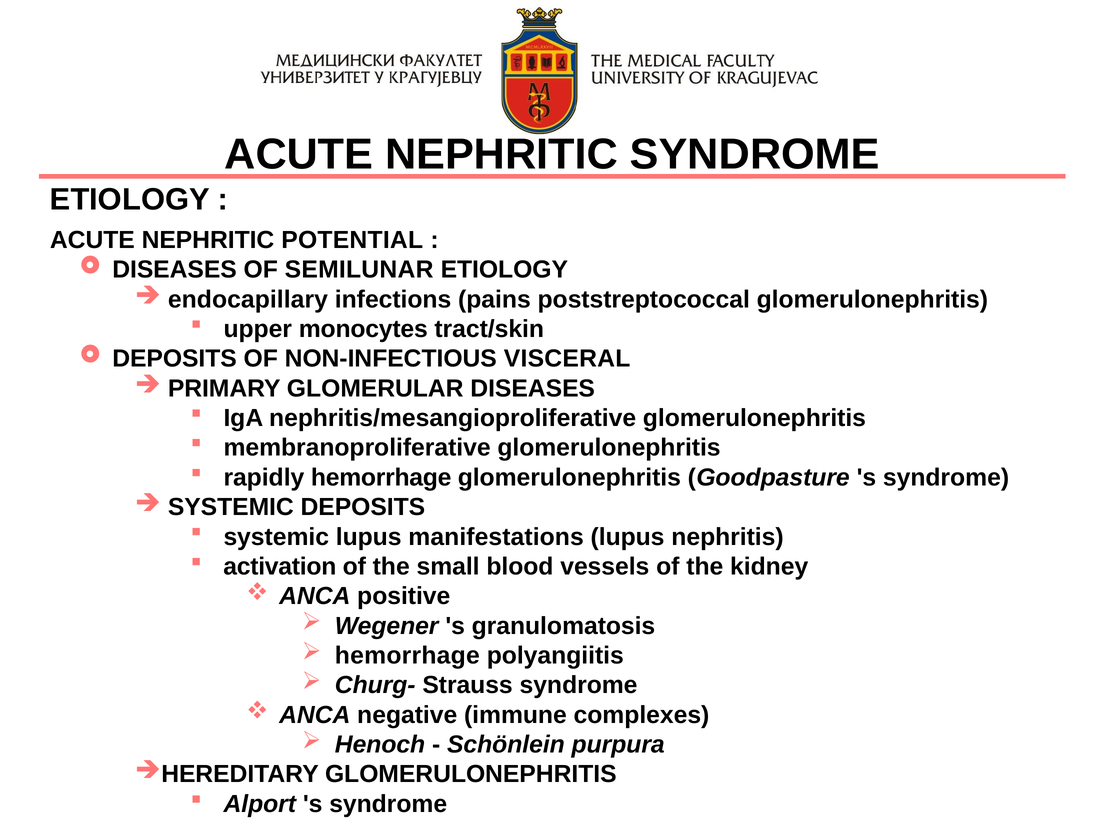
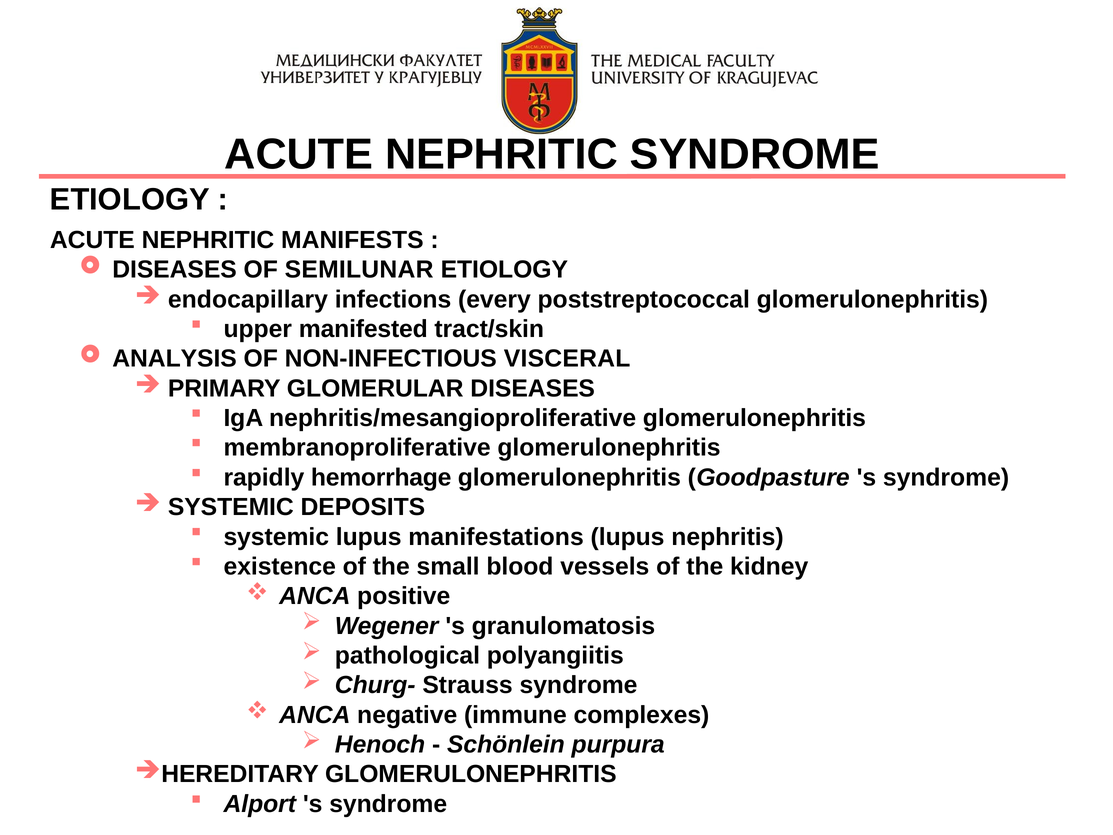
POTENTIAL: POTENTIAL -> MANIFESTS
pains: pains -> every
monocytes: monocytes -> manifested
DEPOSITS at (175, 359): DEPOSITS -> ANALYSIS
activation: activation -> existence
hemorrhage at (407, 655): hemorrhage -> pathological
